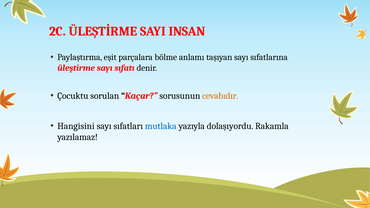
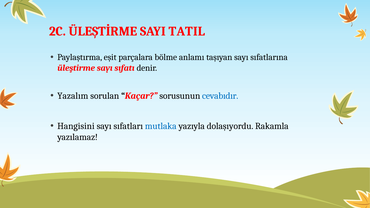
INSAN: INSAN -> TATIL
Çocuktu: Çocuktu -> Yazalım
cevabıdır colour: orange -> blue
